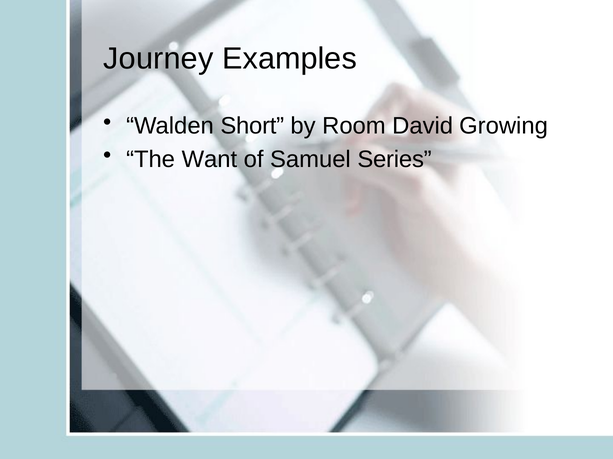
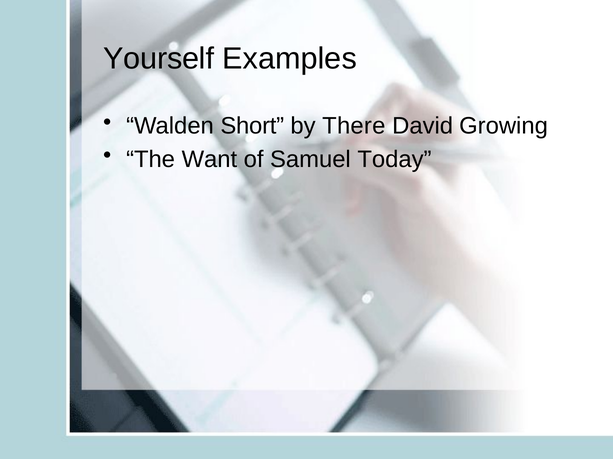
Journey: Journey -> Yourself
Room: Room -> There
Series: Series -> Today
